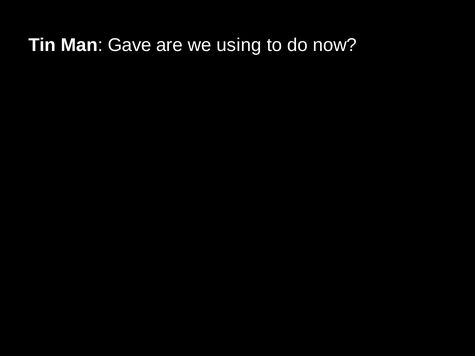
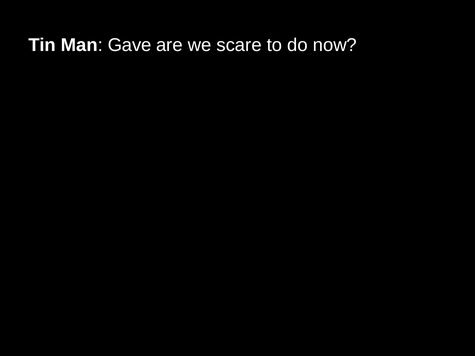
using: using -> scare
